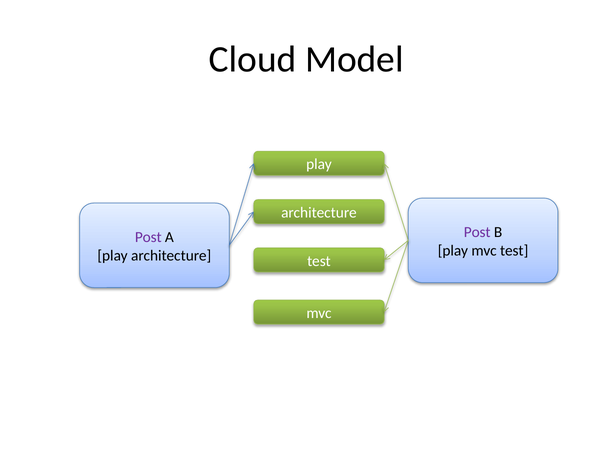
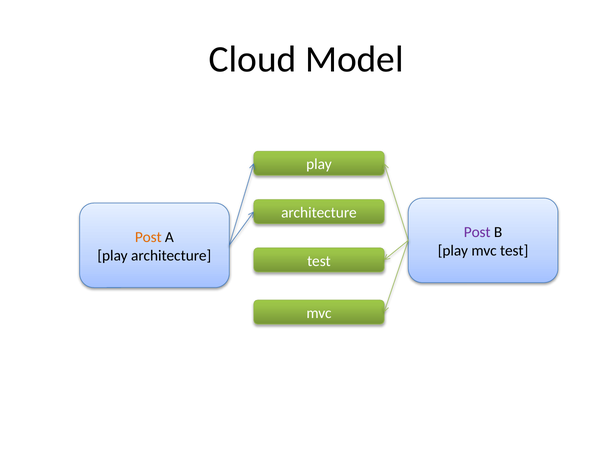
Post at (148, 237) colour: purple -> orange
